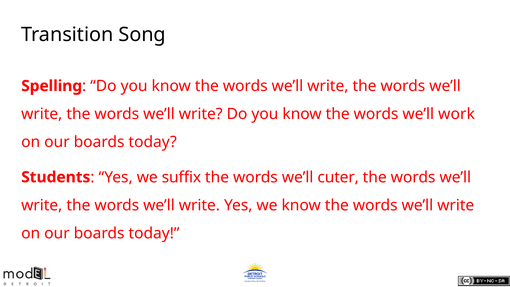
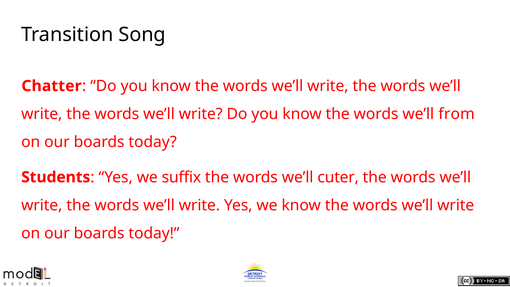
Spelling: Spelling -> Chatter
work: work -> from
